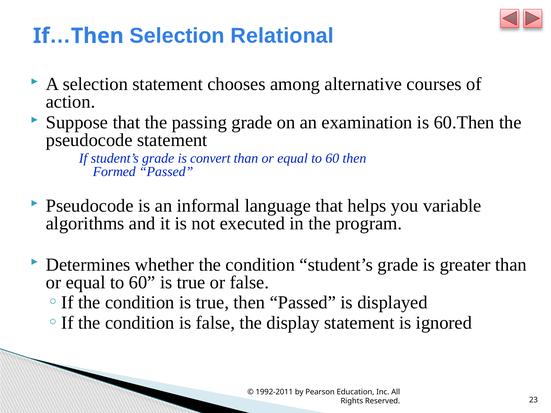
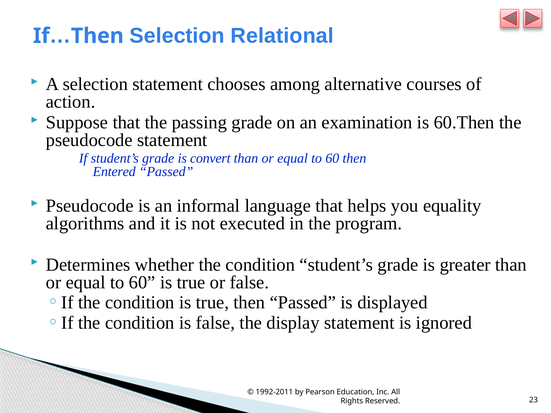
Formed: Formed -> Entered
variable: variable -> equality
